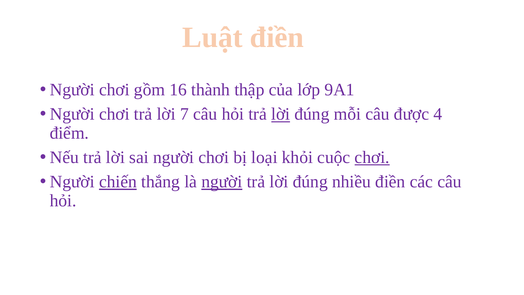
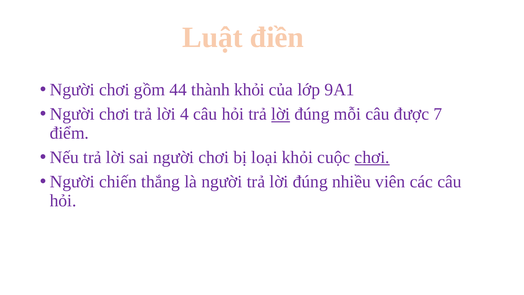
16: 16 -> 44
thành thập: thập -> khỏi
7: 7 -> 4
4: 4 -> 7
chiến underline: present -> none
người at (222, 182) underline: present -> none
nhiều điền: điền -> viên
